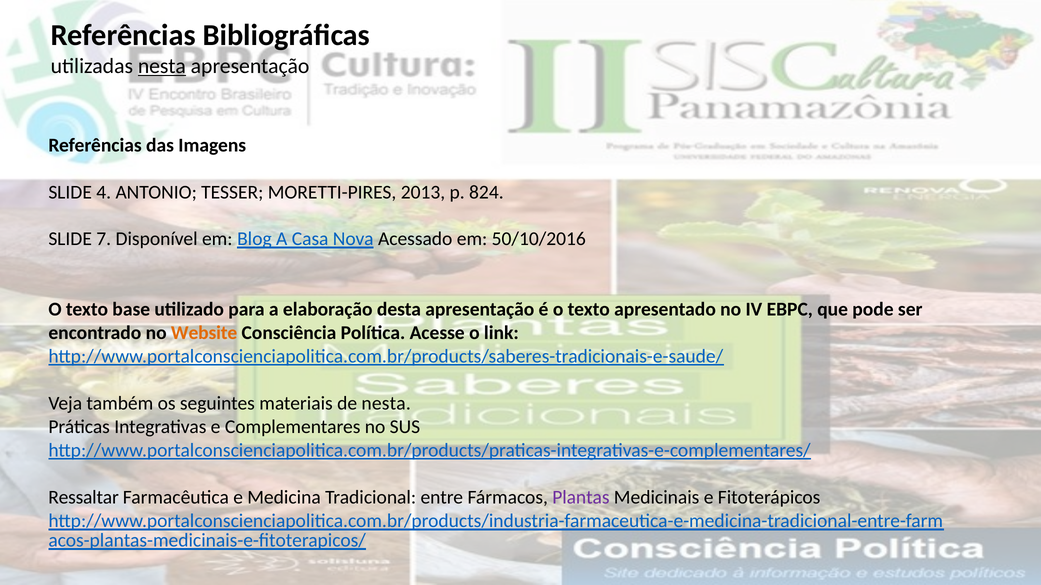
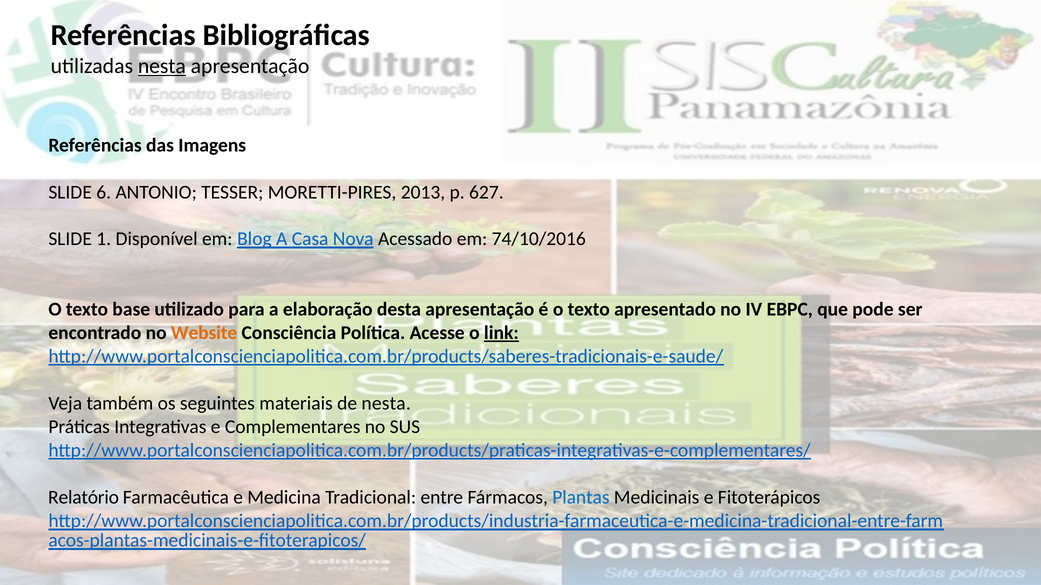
4: 4 -> 6
824: 824 -> 627
7: 7 -> 1
50/10/2016: 50/10/2016 -> 74/10/2016
link underline: none -> present
Ressaltar: Ressaltar -> Relatório
Plantas colour: purple -> blue
